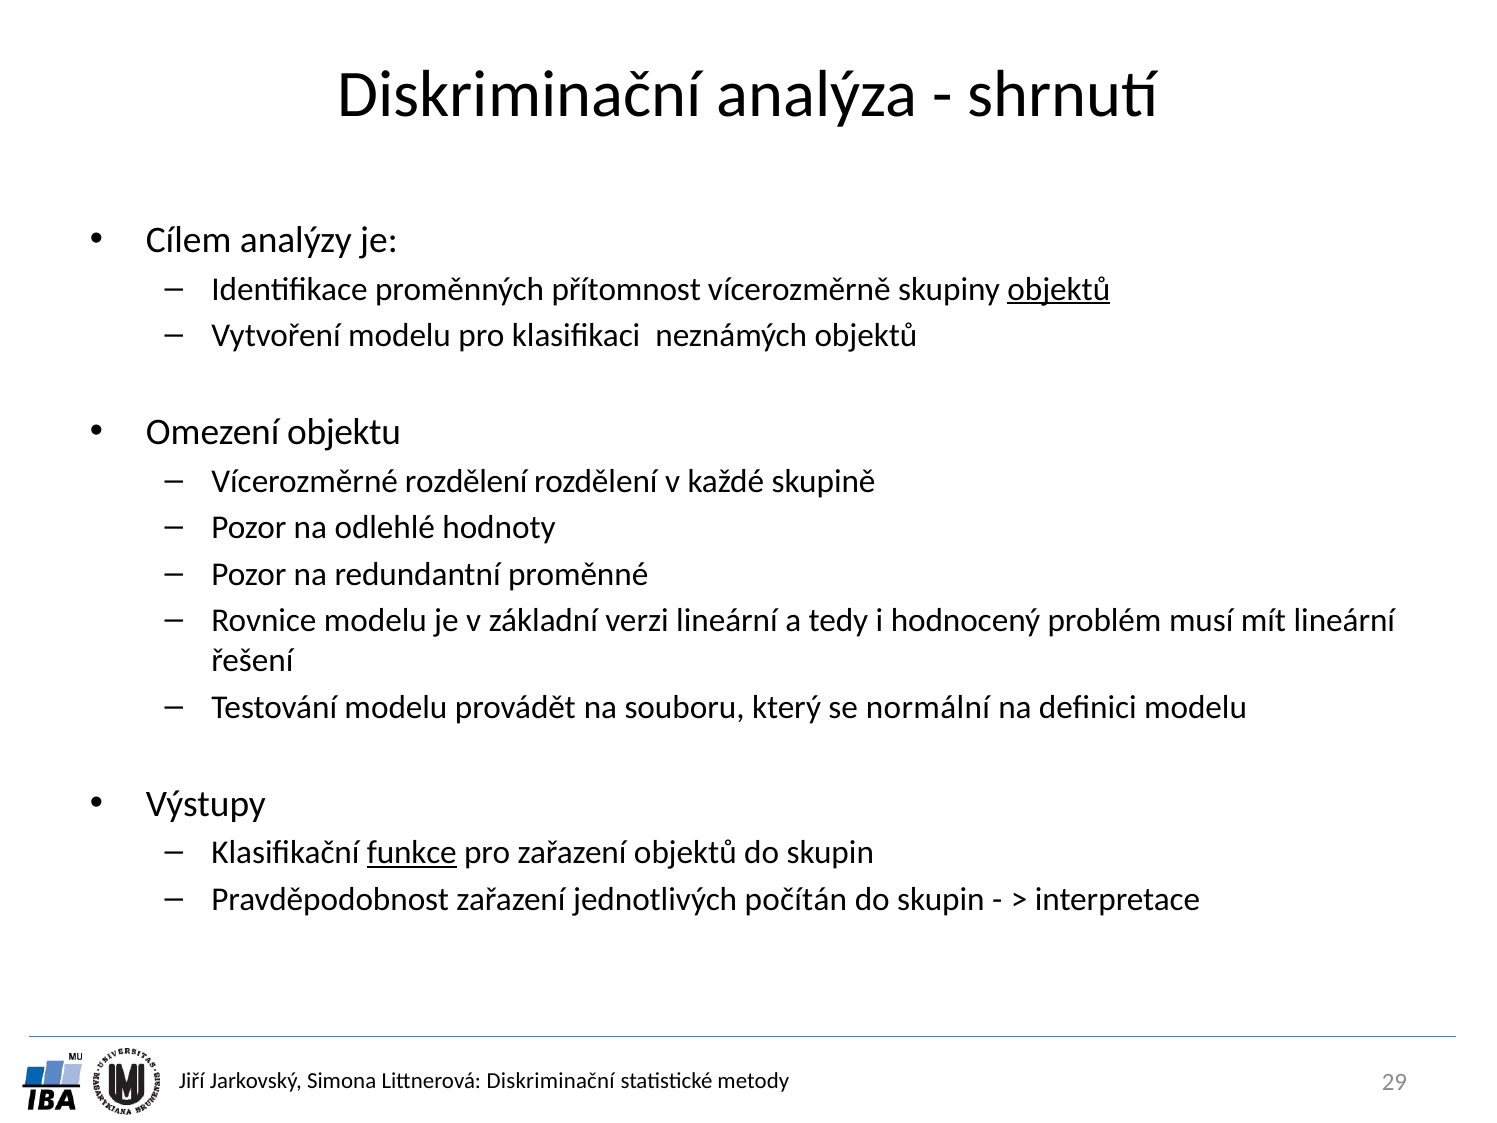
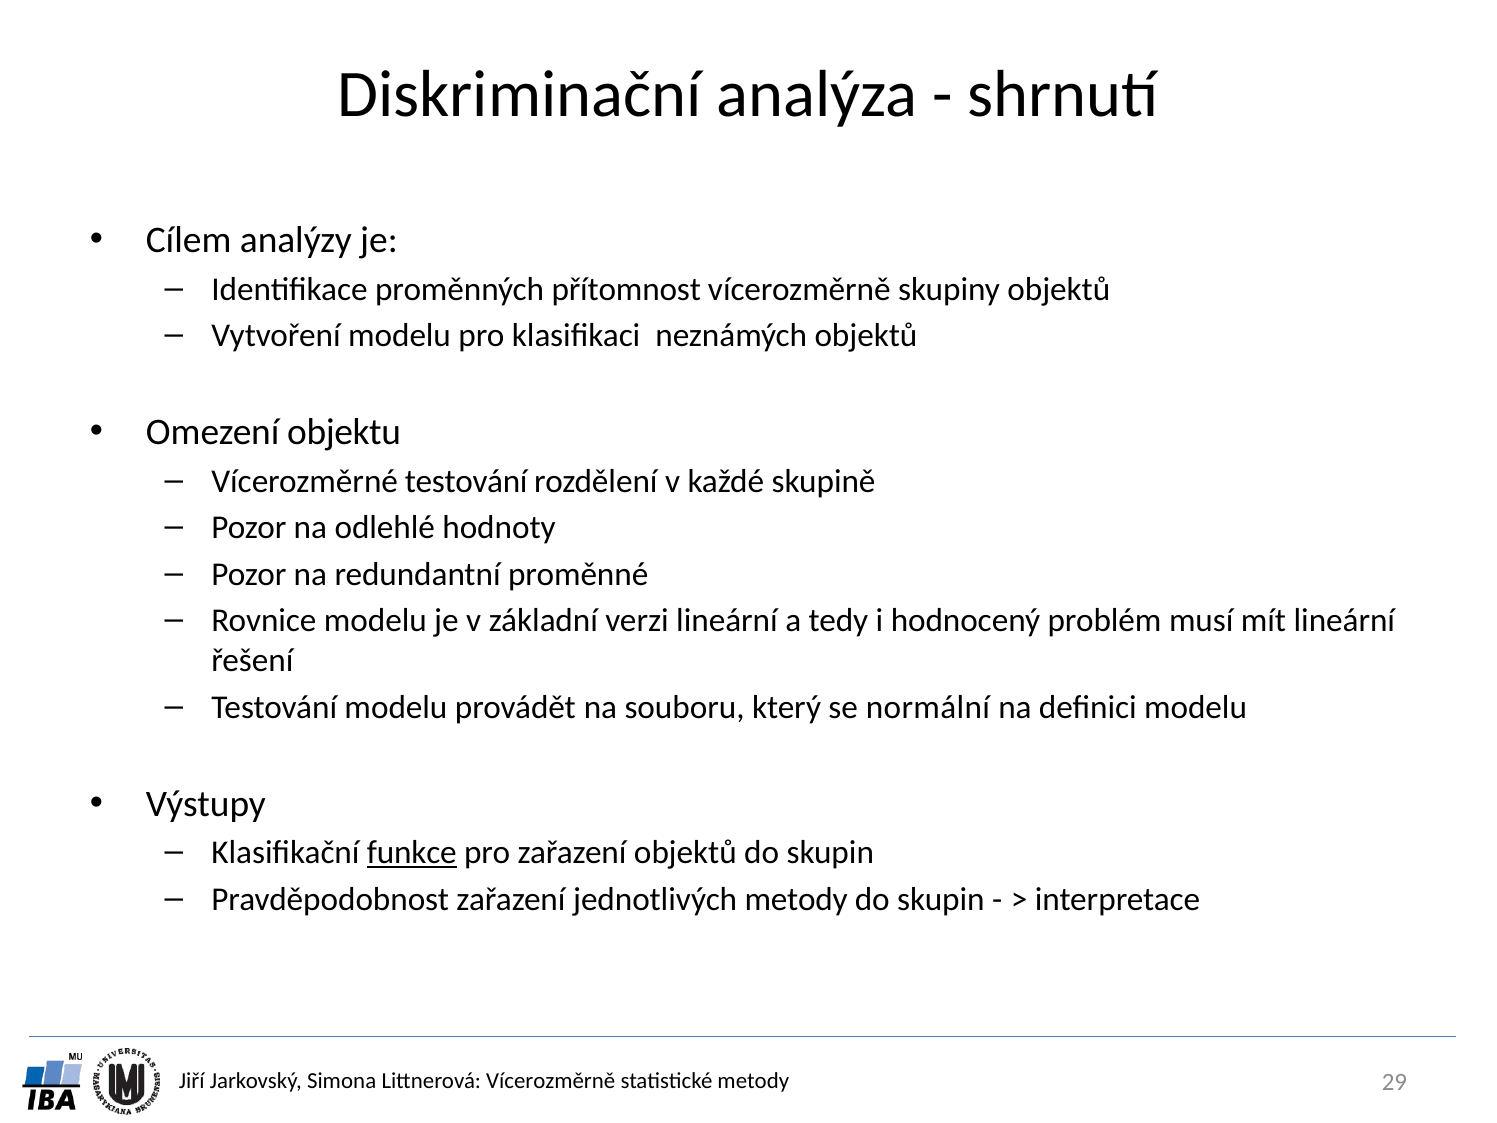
objektů at (1059, 289) underline: present -> none
Vícerozměrné rozdělení: rozdělení -> testování
jednotlivých počítán: počítán -> metody
Diskriminační at (551, 1081): Diskriminační -> Vícerozměrně
